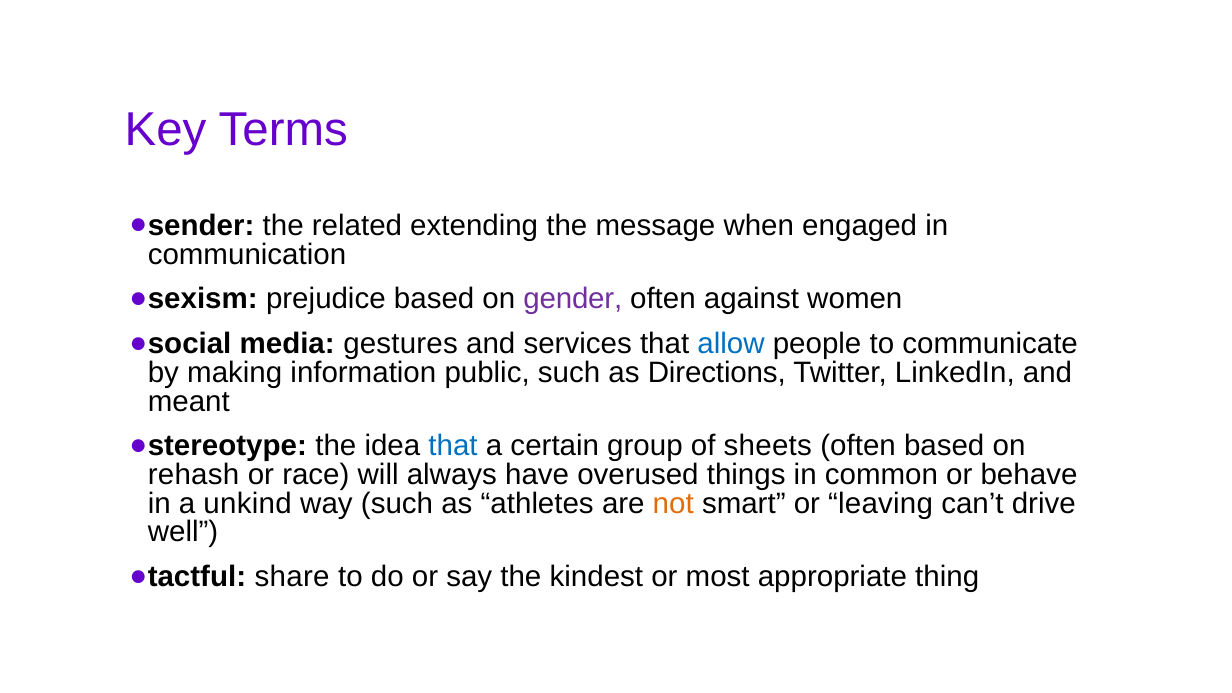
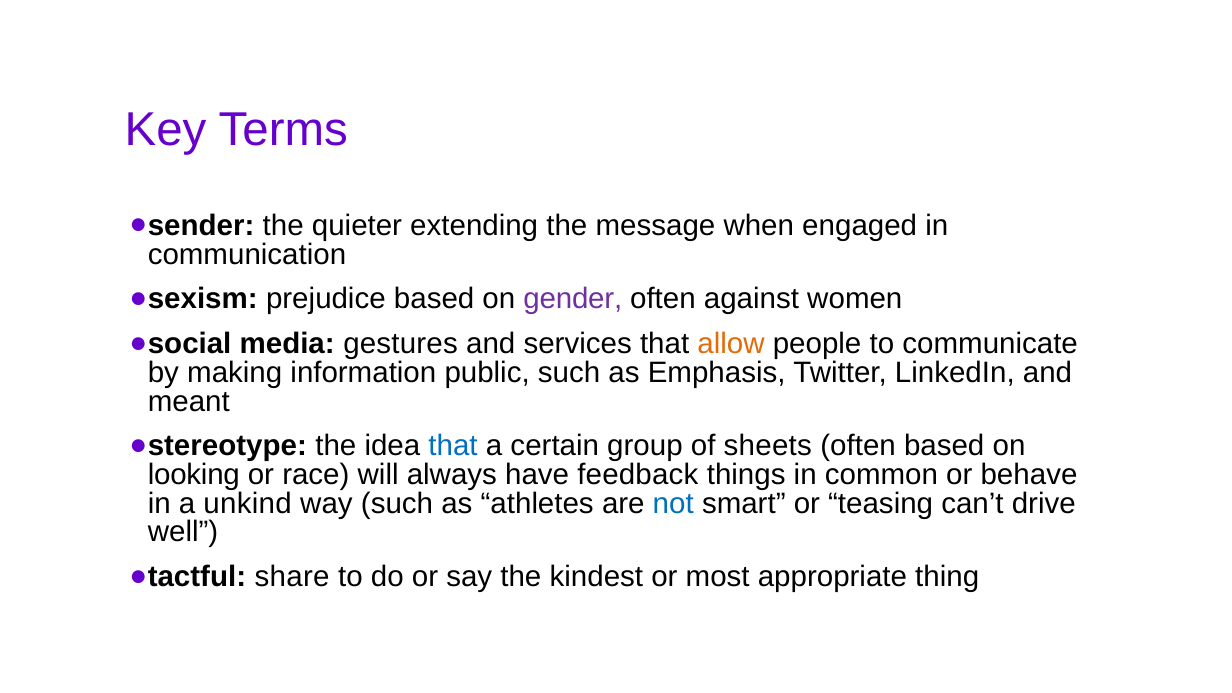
related: related -> quieter
allow colour: blue -> orange
Directions: Directions -> Emphasis
rehash: rehash -> looking
overused: overused -> feedback
not colour: orange -> blue
leaving: leaving -> teasing
